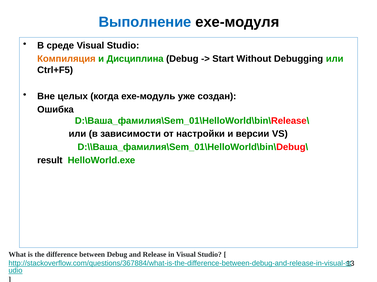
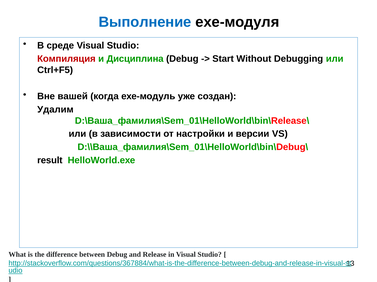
Компиляция colour: orange -> red
целых: целых -> вашей
Ошибка: Ошибка -> Удалим
